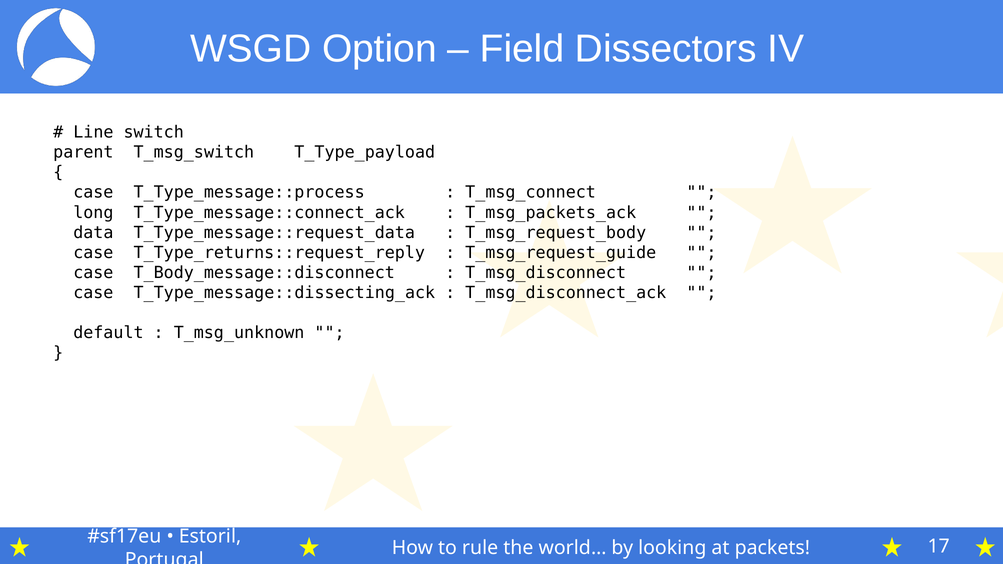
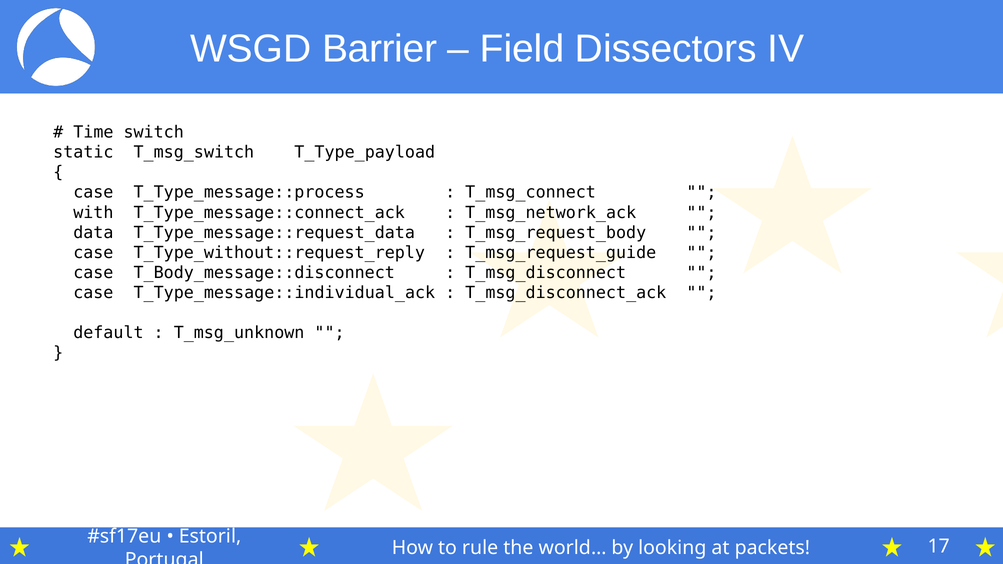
Option: Option -> Barrier
Line: Line -> Time
parent: parent -> static
long: long -> with
T_msg_packets_ack: T_msg_packets_ack -> T_msg_network_ack
T_Type_returns::request_reply: T_Type_returns::request_reply -> T_Type_without::request_reply
T_Type_message::dissecting_ack: T_Type_message::dissecting_ack -> T_Type_message::individual_ack
